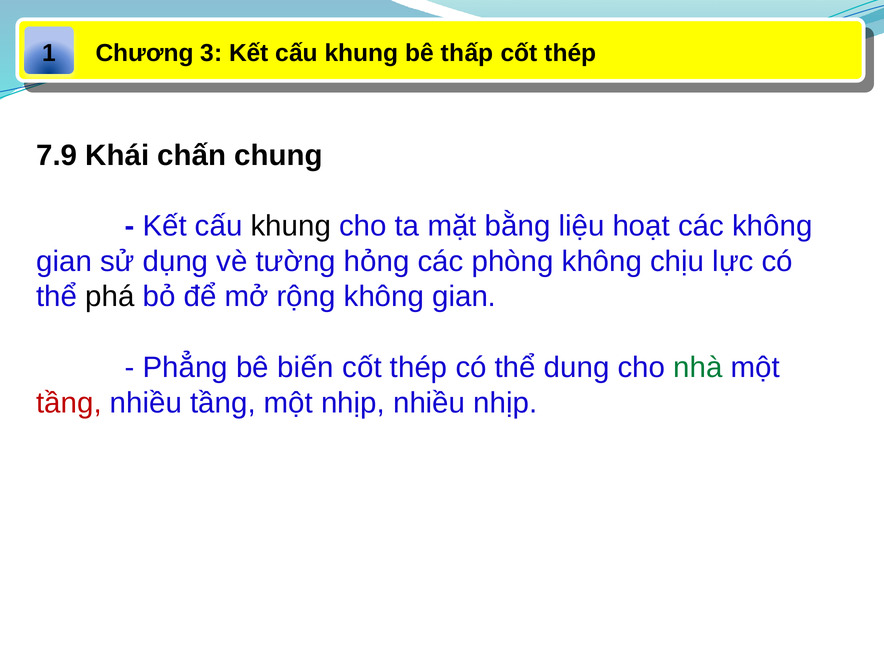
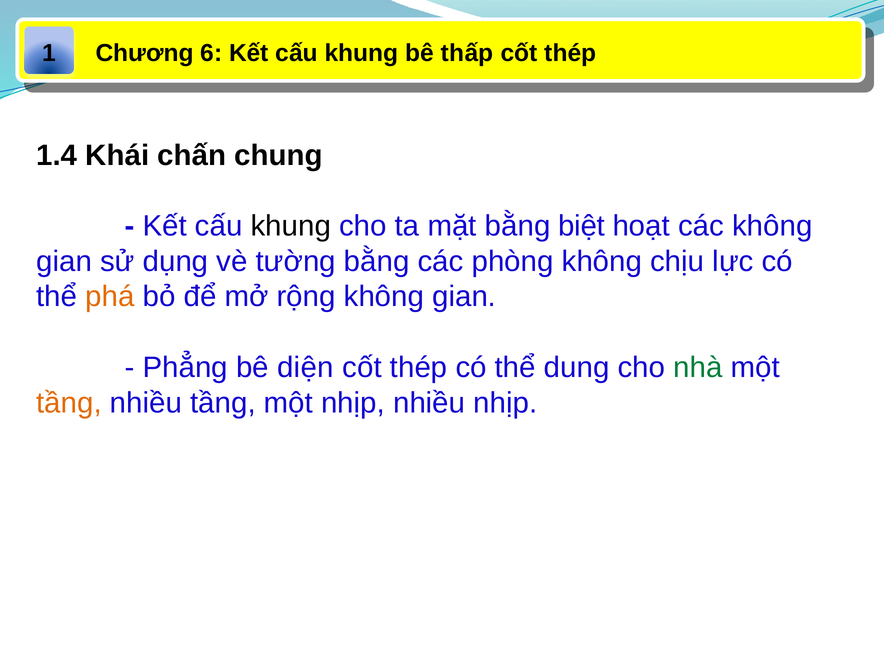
3: 3 -> 6
7.9: 7.9 -> 1.4
liệu: liệu -> biệt
tường hỏng: hỏng -> bằng
phá colour: black -> orange
biến: biến -> diện
tầng at (69, 403) colour: red -> orange
